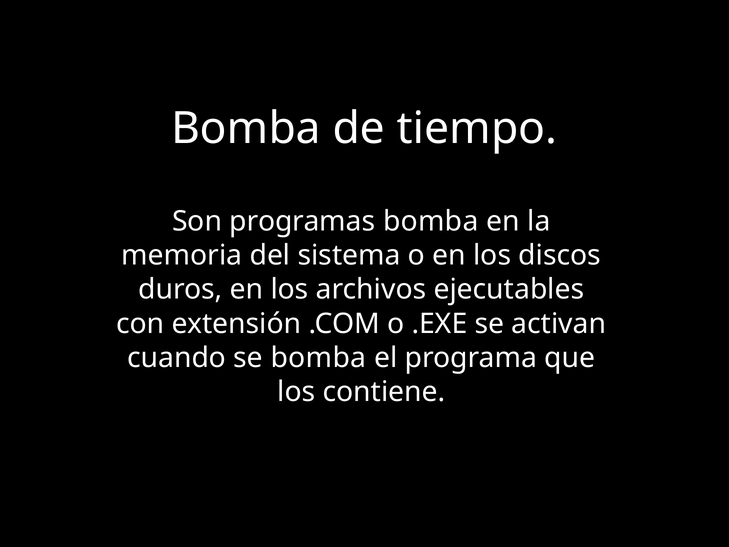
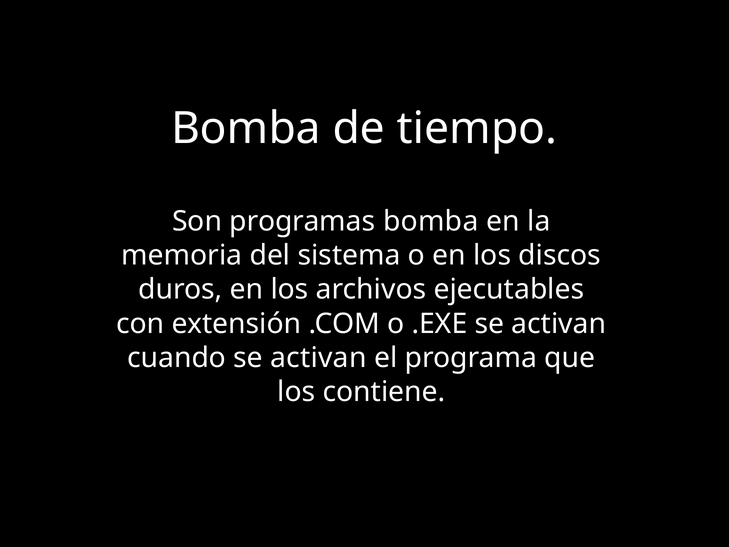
cuando se bomba: bomba -> activan
